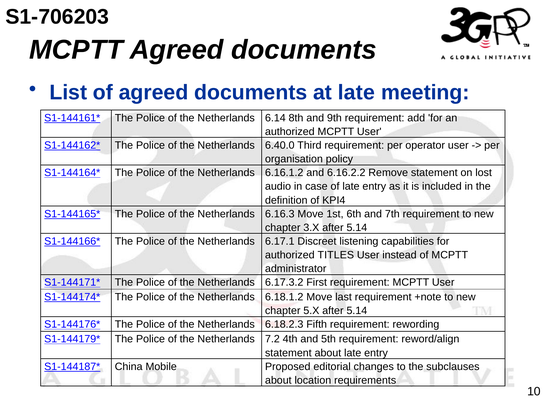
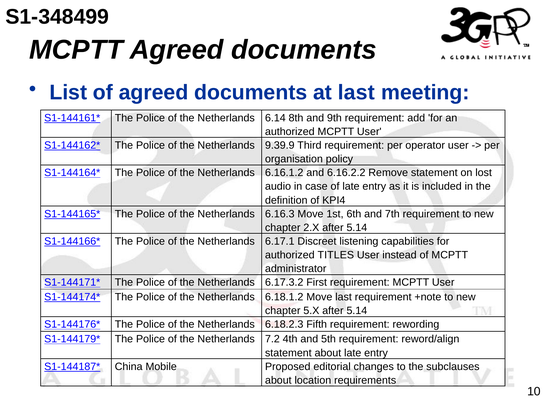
S1-706203: S1-706203 -> S1-348499
at late: late -> last
6.40.0: 6.40.0 -> 9.39.9
3.X: 3.X -> 2.X
